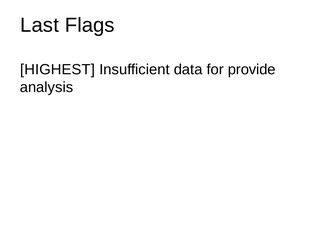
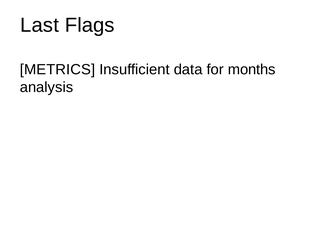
HIGHEST: HIGHEST -> METRICS
provide: provide -> months
